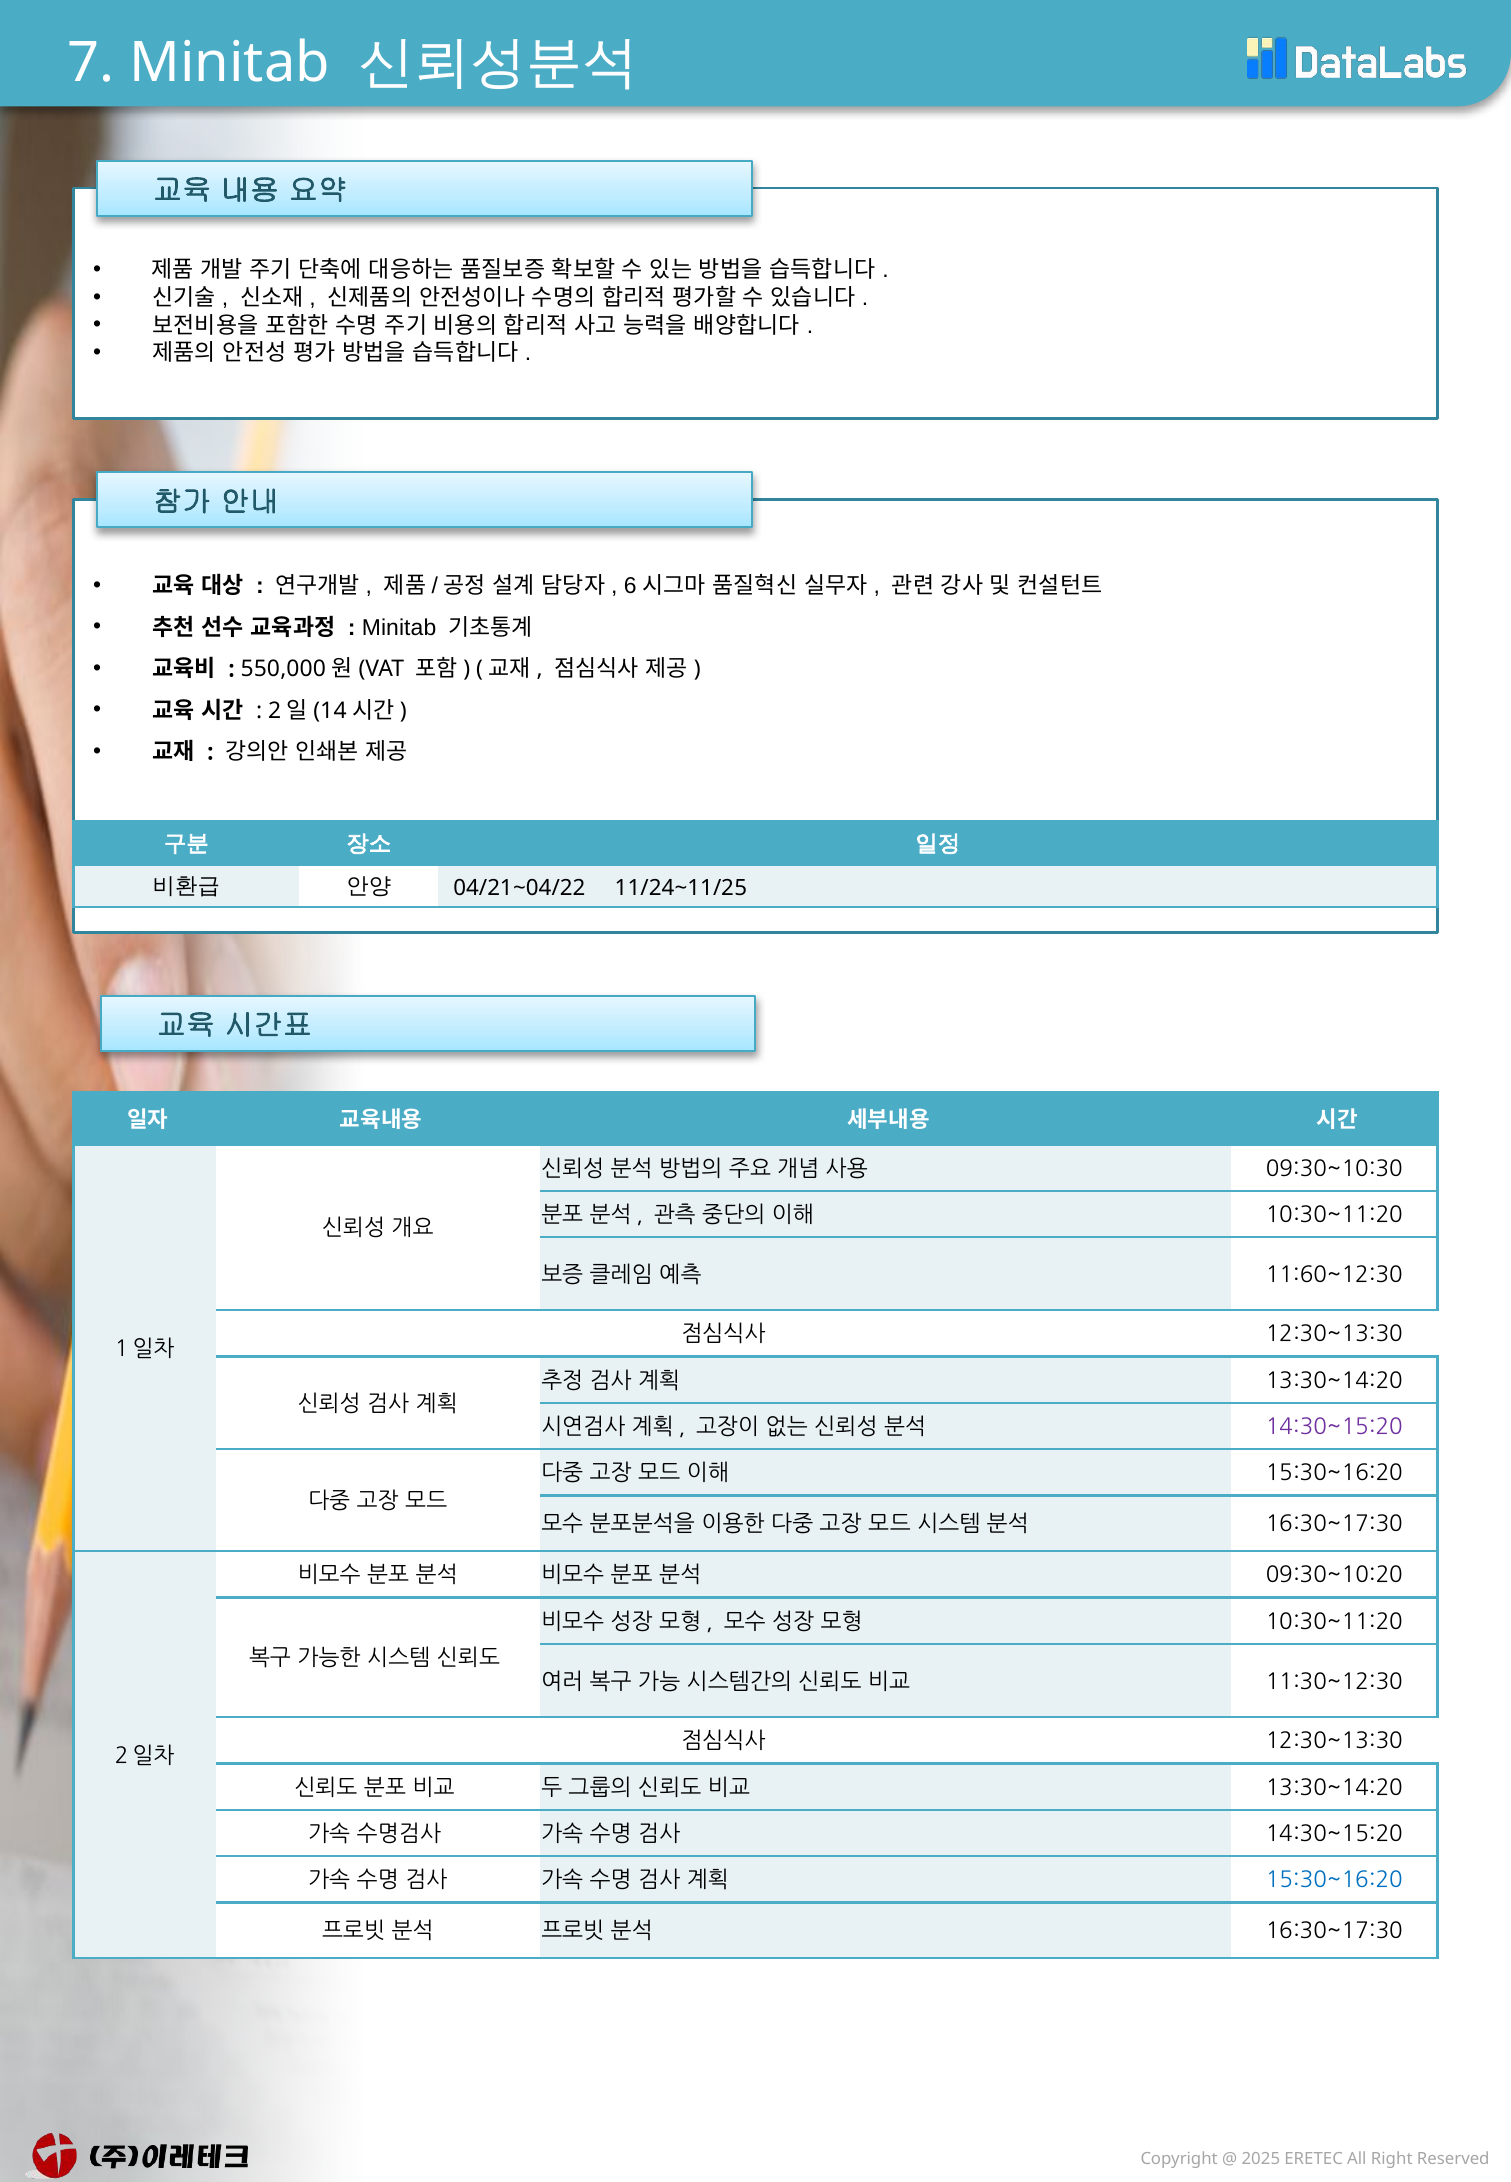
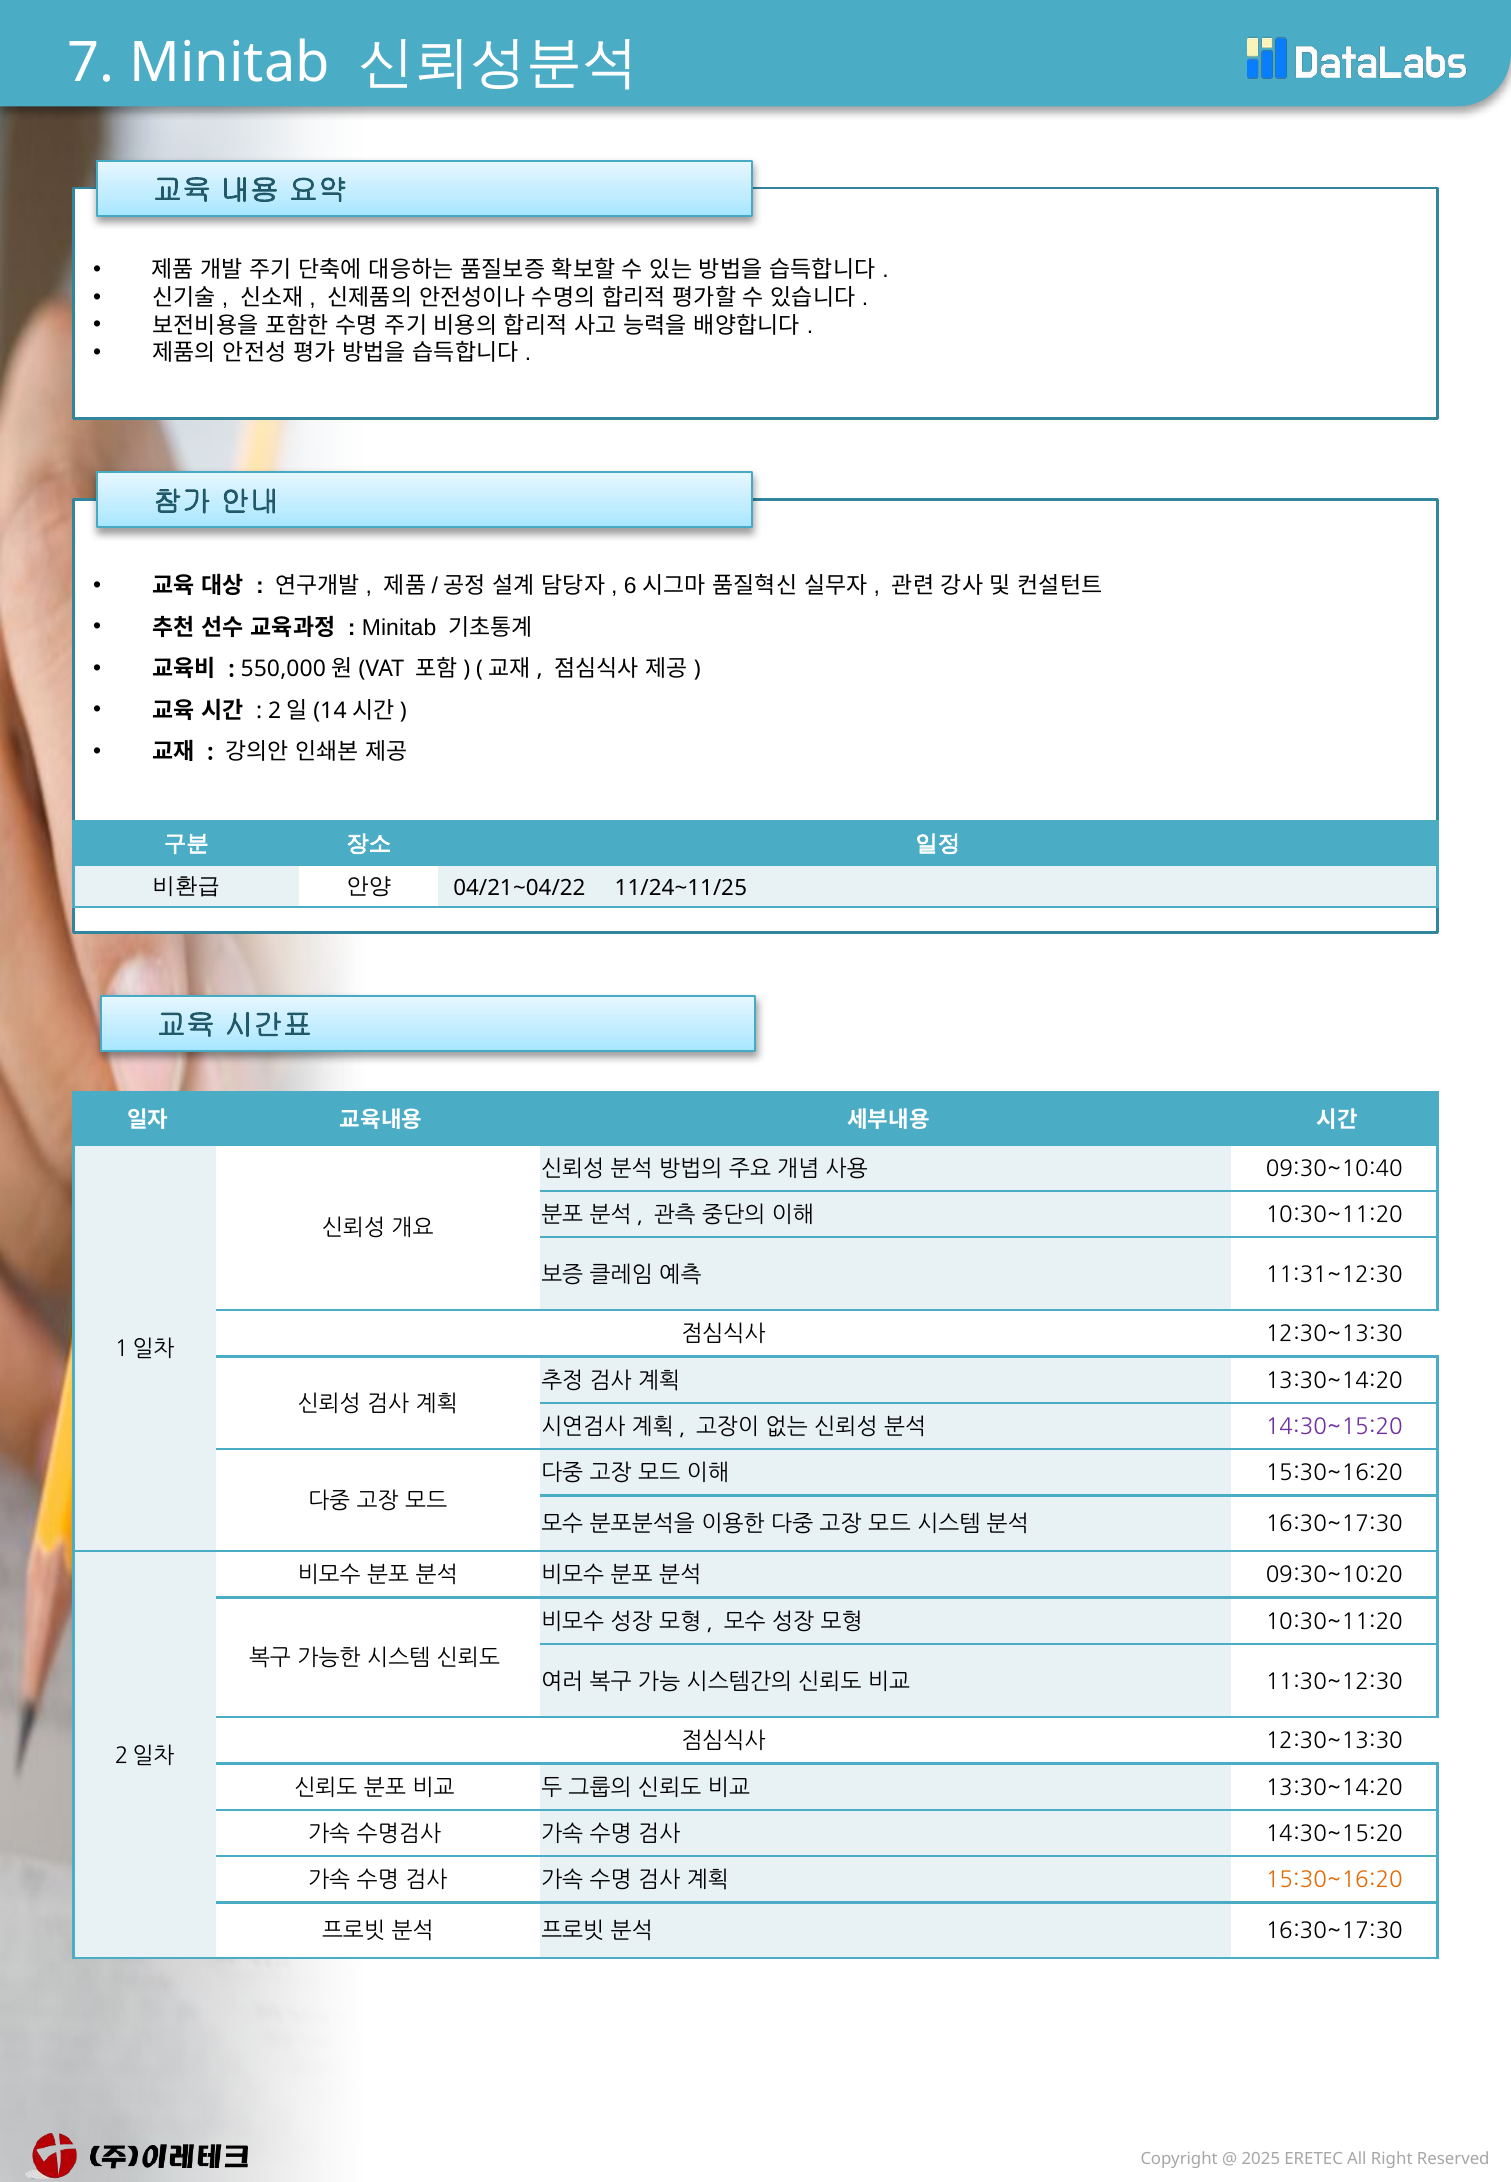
09:30~10:30: 09:30~10:30 -> 09:30~10:40
11:60~12:30: 11:60~12:30 -> 11:31~12:30
15:30~16:20 at (1334, 1881) colour: blue -> orange
